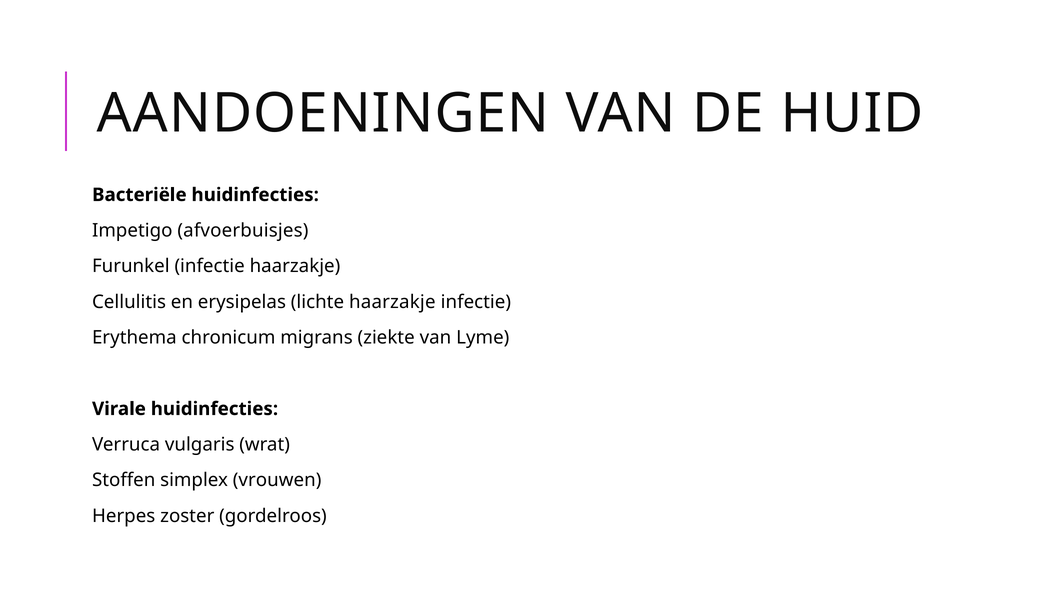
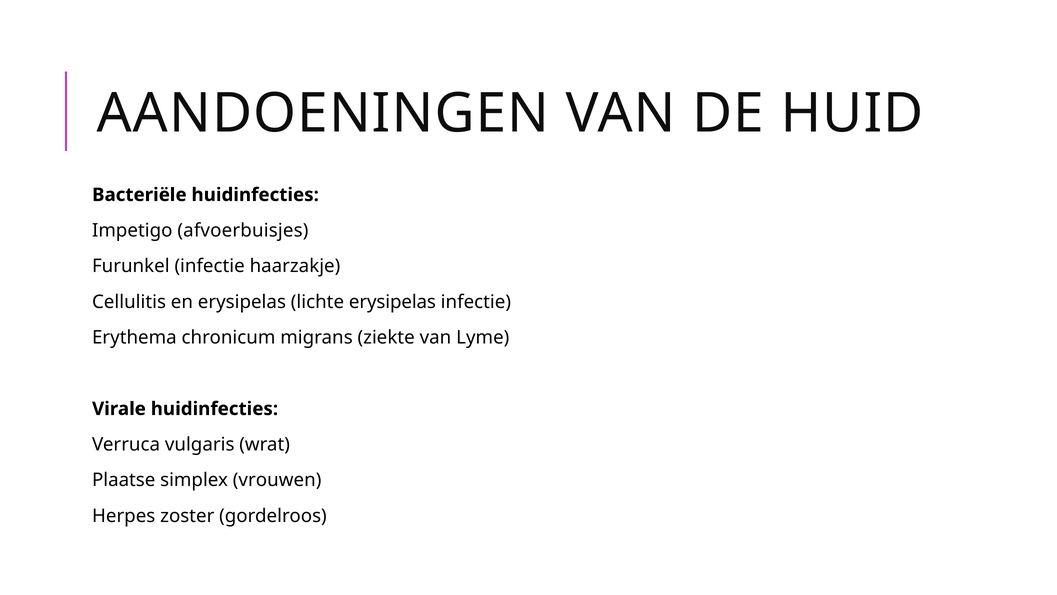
lichte haarzakje: haarzakje -> erysipelas
Stoffen: Stoffen -> Plaatse
